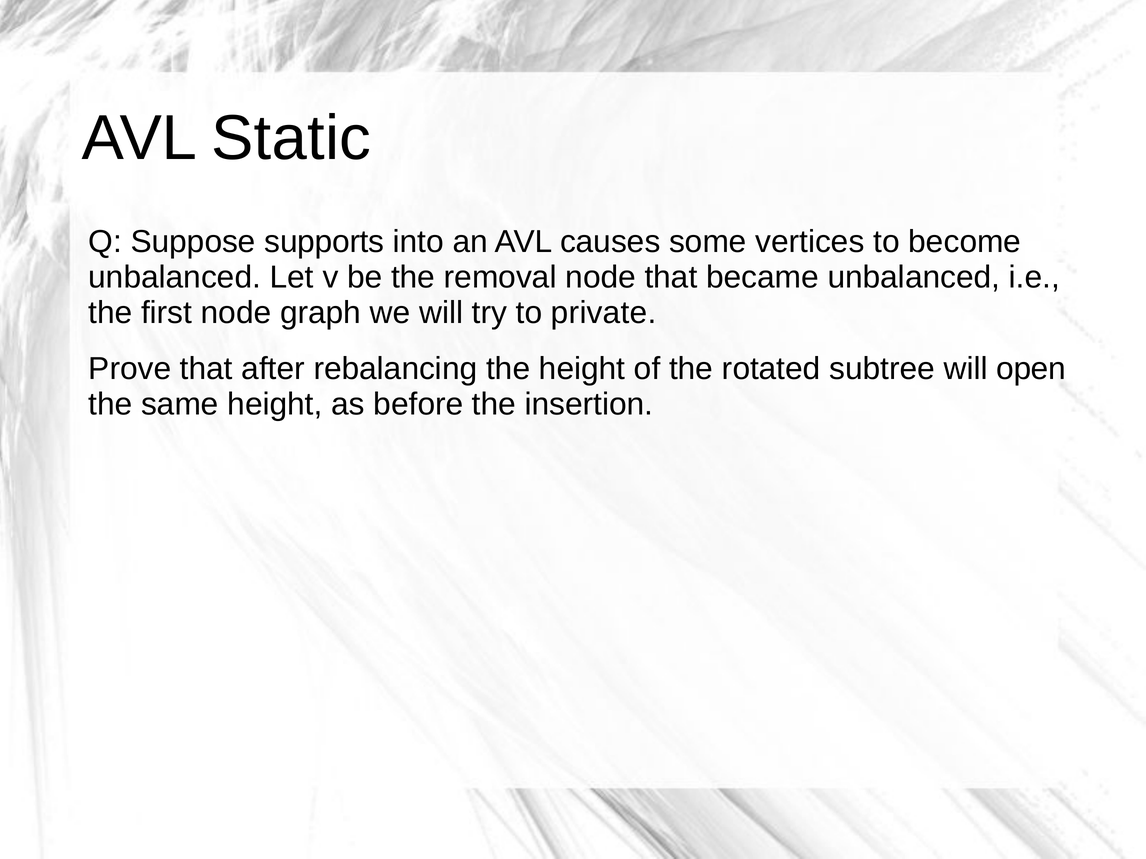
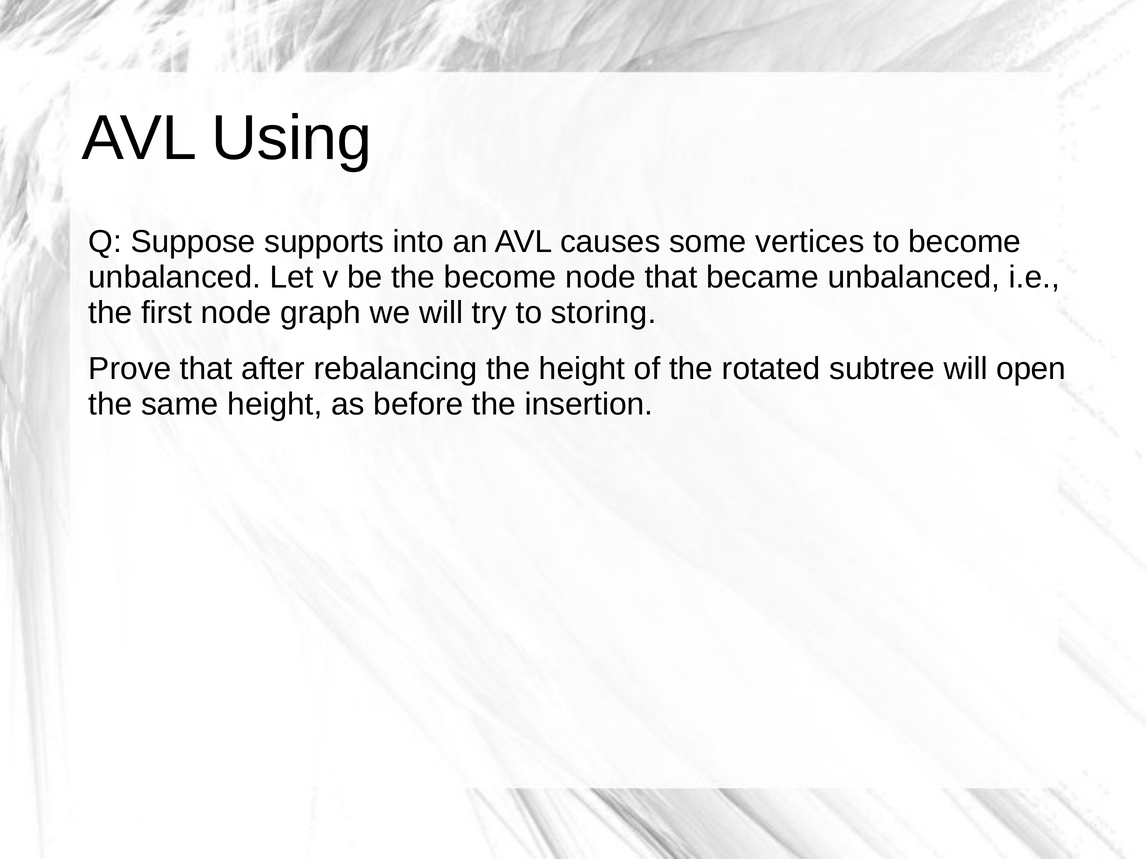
Static: Static -> Using
the removal: removal -> become
private: private -> storing
